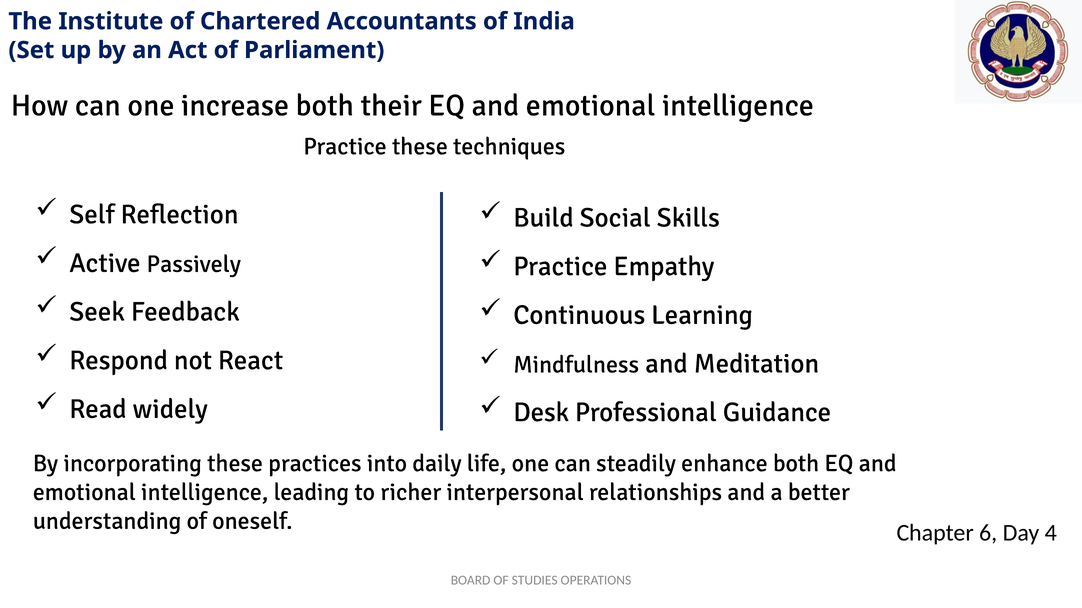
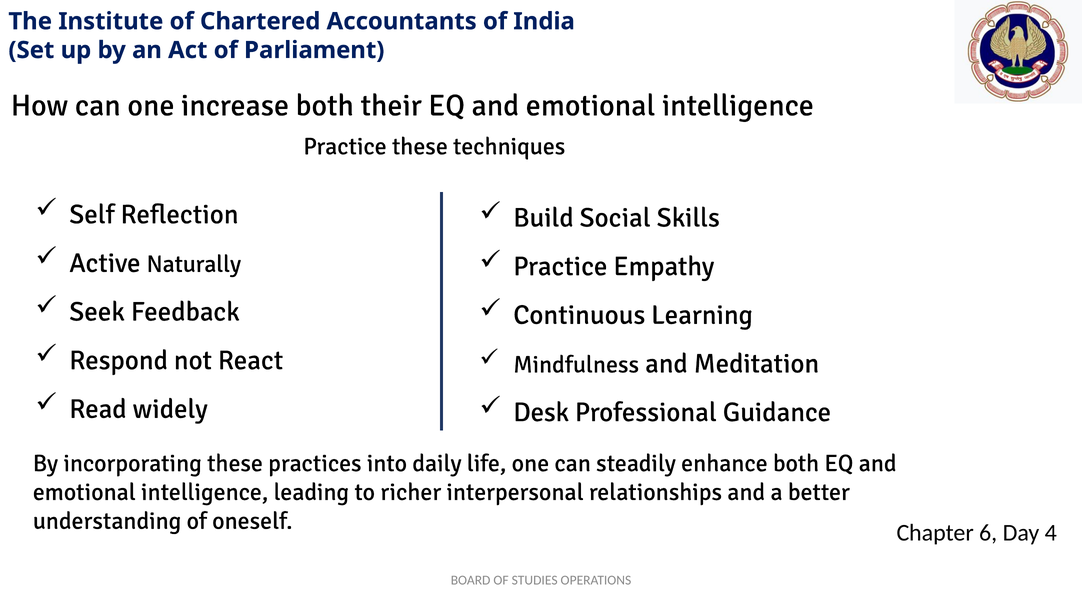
Passively: Passively -> Naturally
